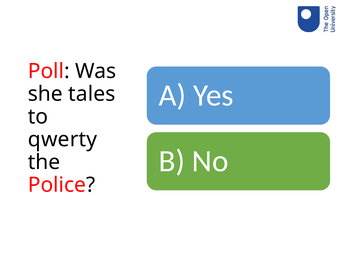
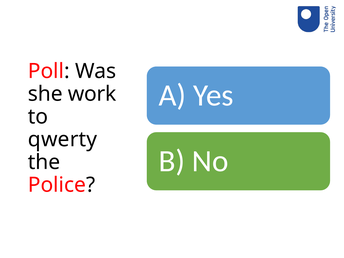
tales: tales -> work
